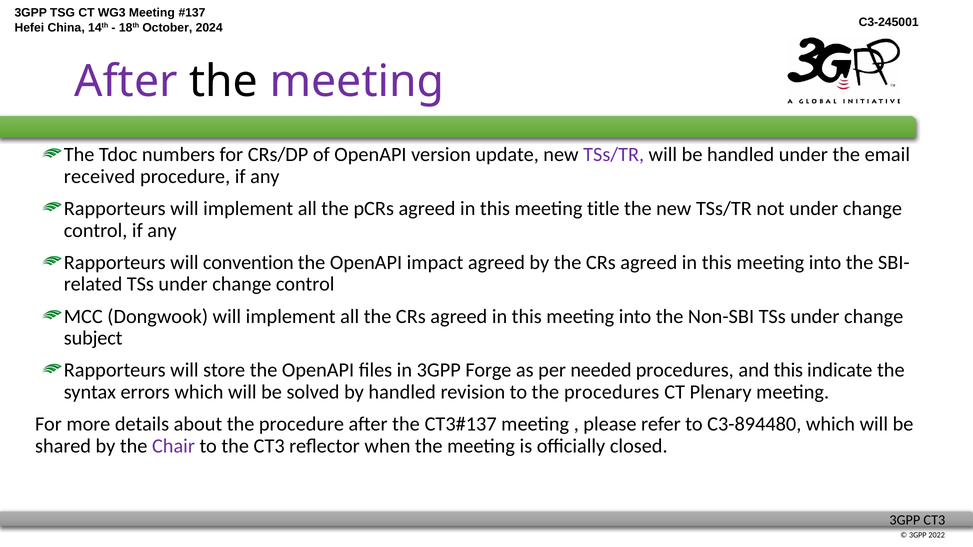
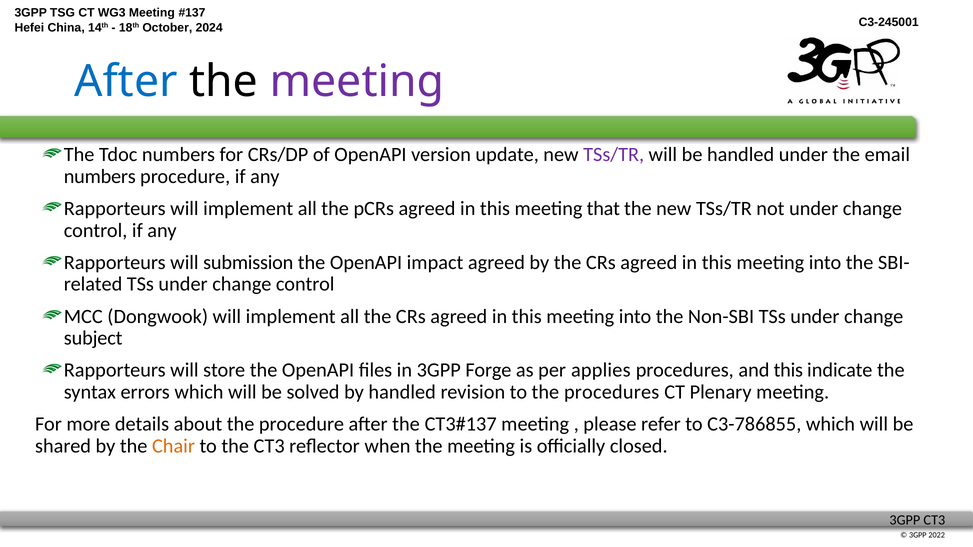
After at (126, 82) colour: purple -> blue
received at (100, 177): received -> numbers
title: title -> that
convention: convention -> submission
needed: needed -> applies
C3-894480: C3-894480 -> C3-786855
Chair colour: purple -> orange
